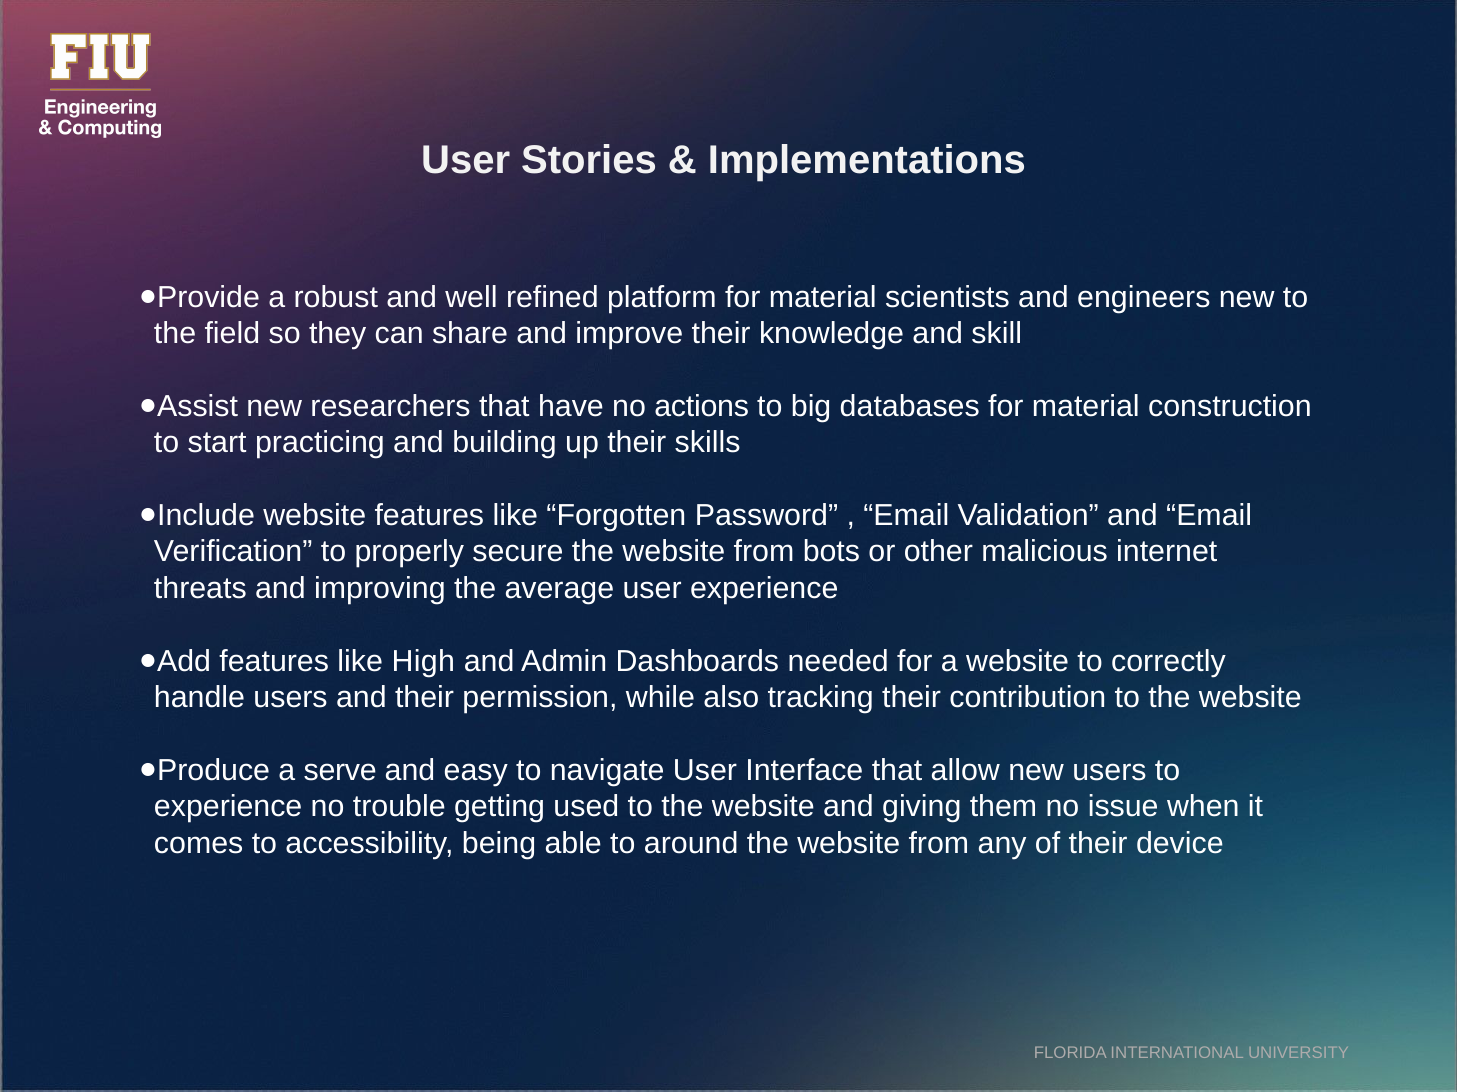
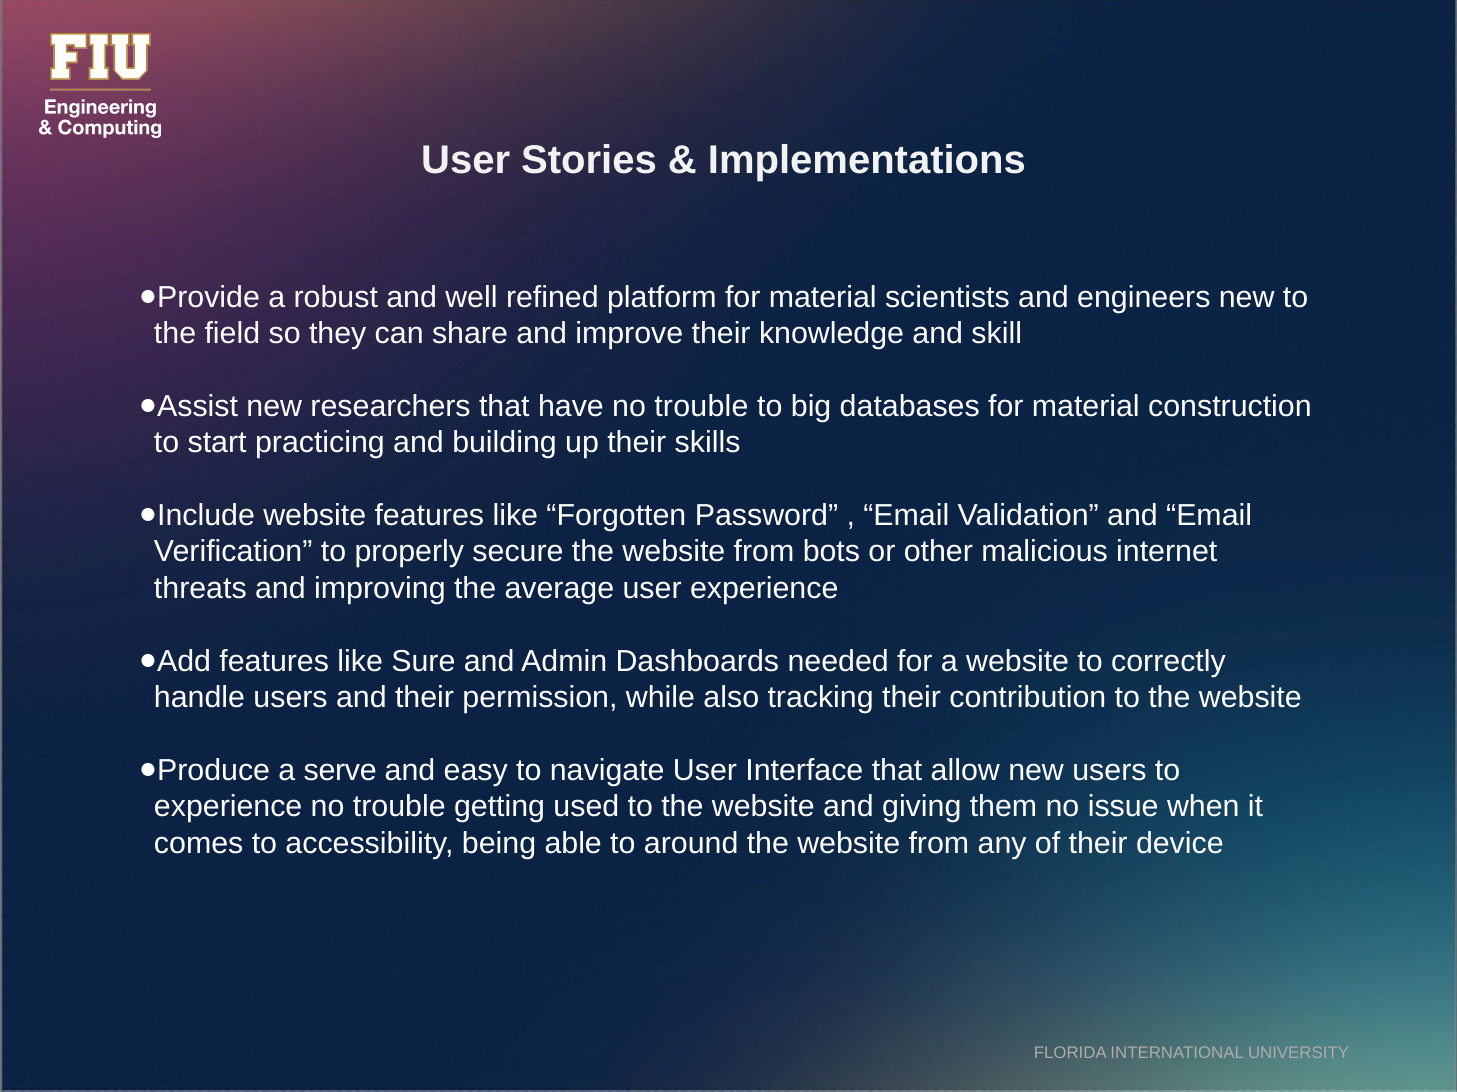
have no actions: actions -> trouble
High: High -> Sure
